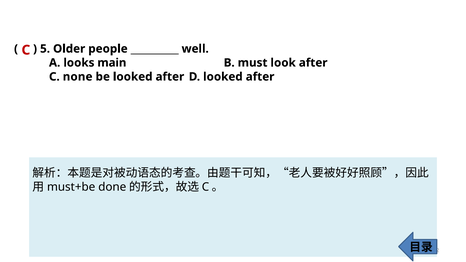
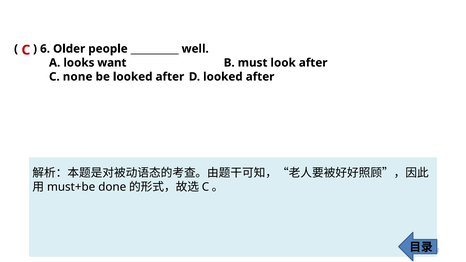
5: 5 -> 6
main: main -> want
